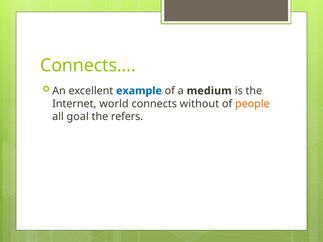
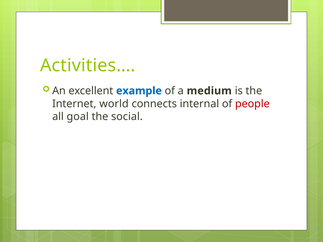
Connects…: Connects… -> Activities…
without: without -> internal
people colour: orange -> red
refers: refers -> social
